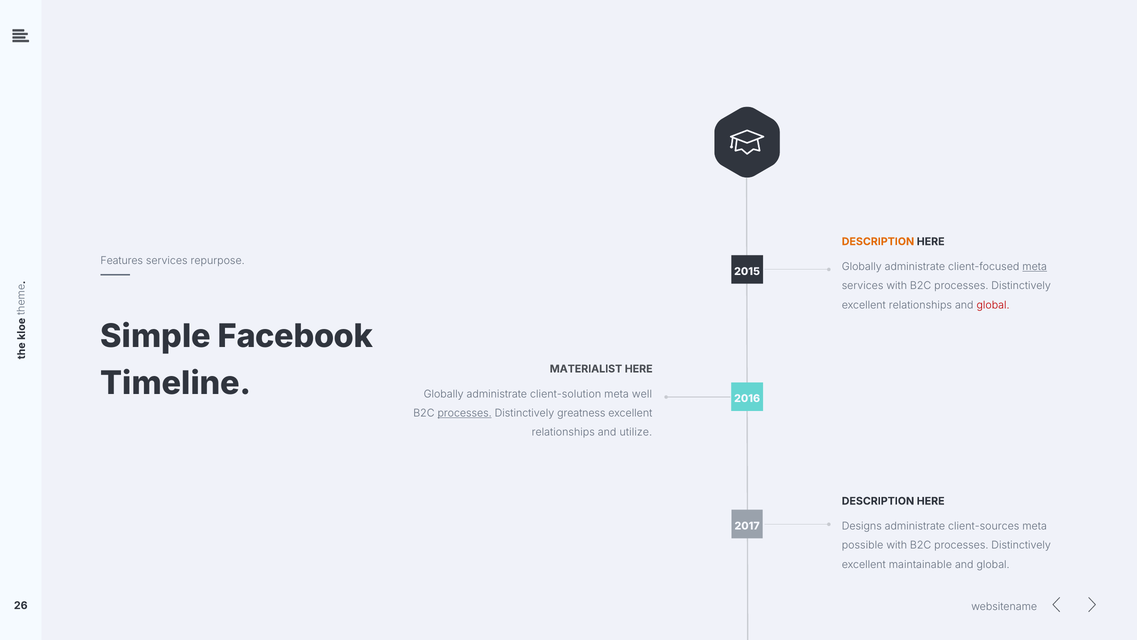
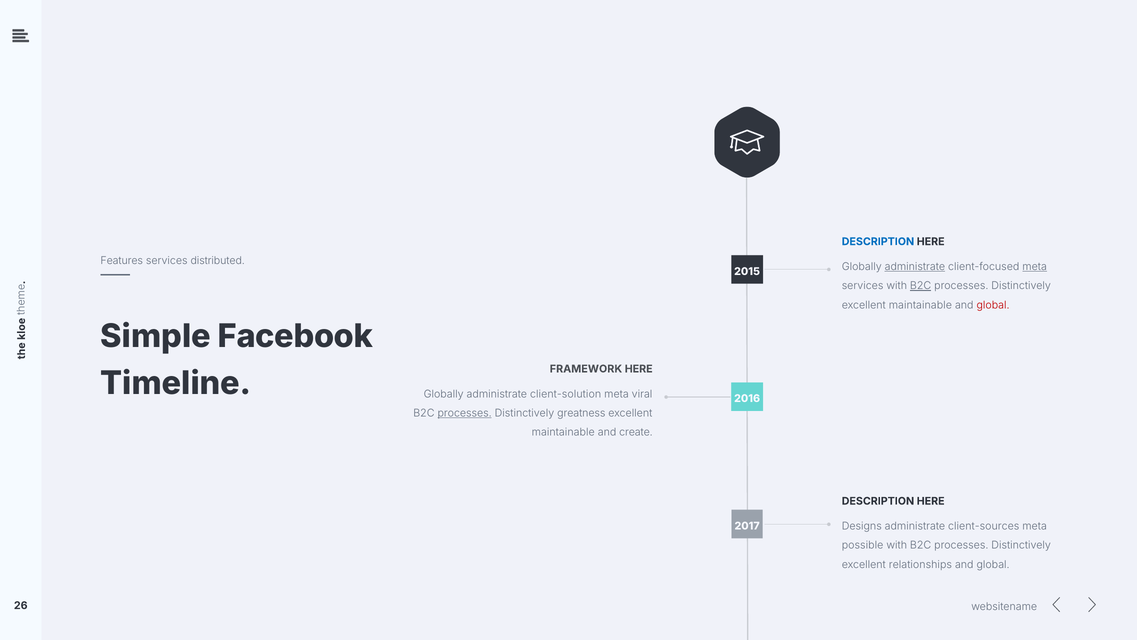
DESCRIPTION at (878, 241) colour: orange -> blue
repurpose: repurpose -> distributed
administrate at (915, 267) underline: none -> present
B2C at (921, 286) underline: none -> present
relationships at (920, 305): relationships -> maintainable
MATERIALIST: MATERIALIST -> FRAMEWORK
well: well -> viral
relationships at (563, 432): relationships -> maintainable
utilize: utilize -> create
maintainable: maintainable -> relationships
